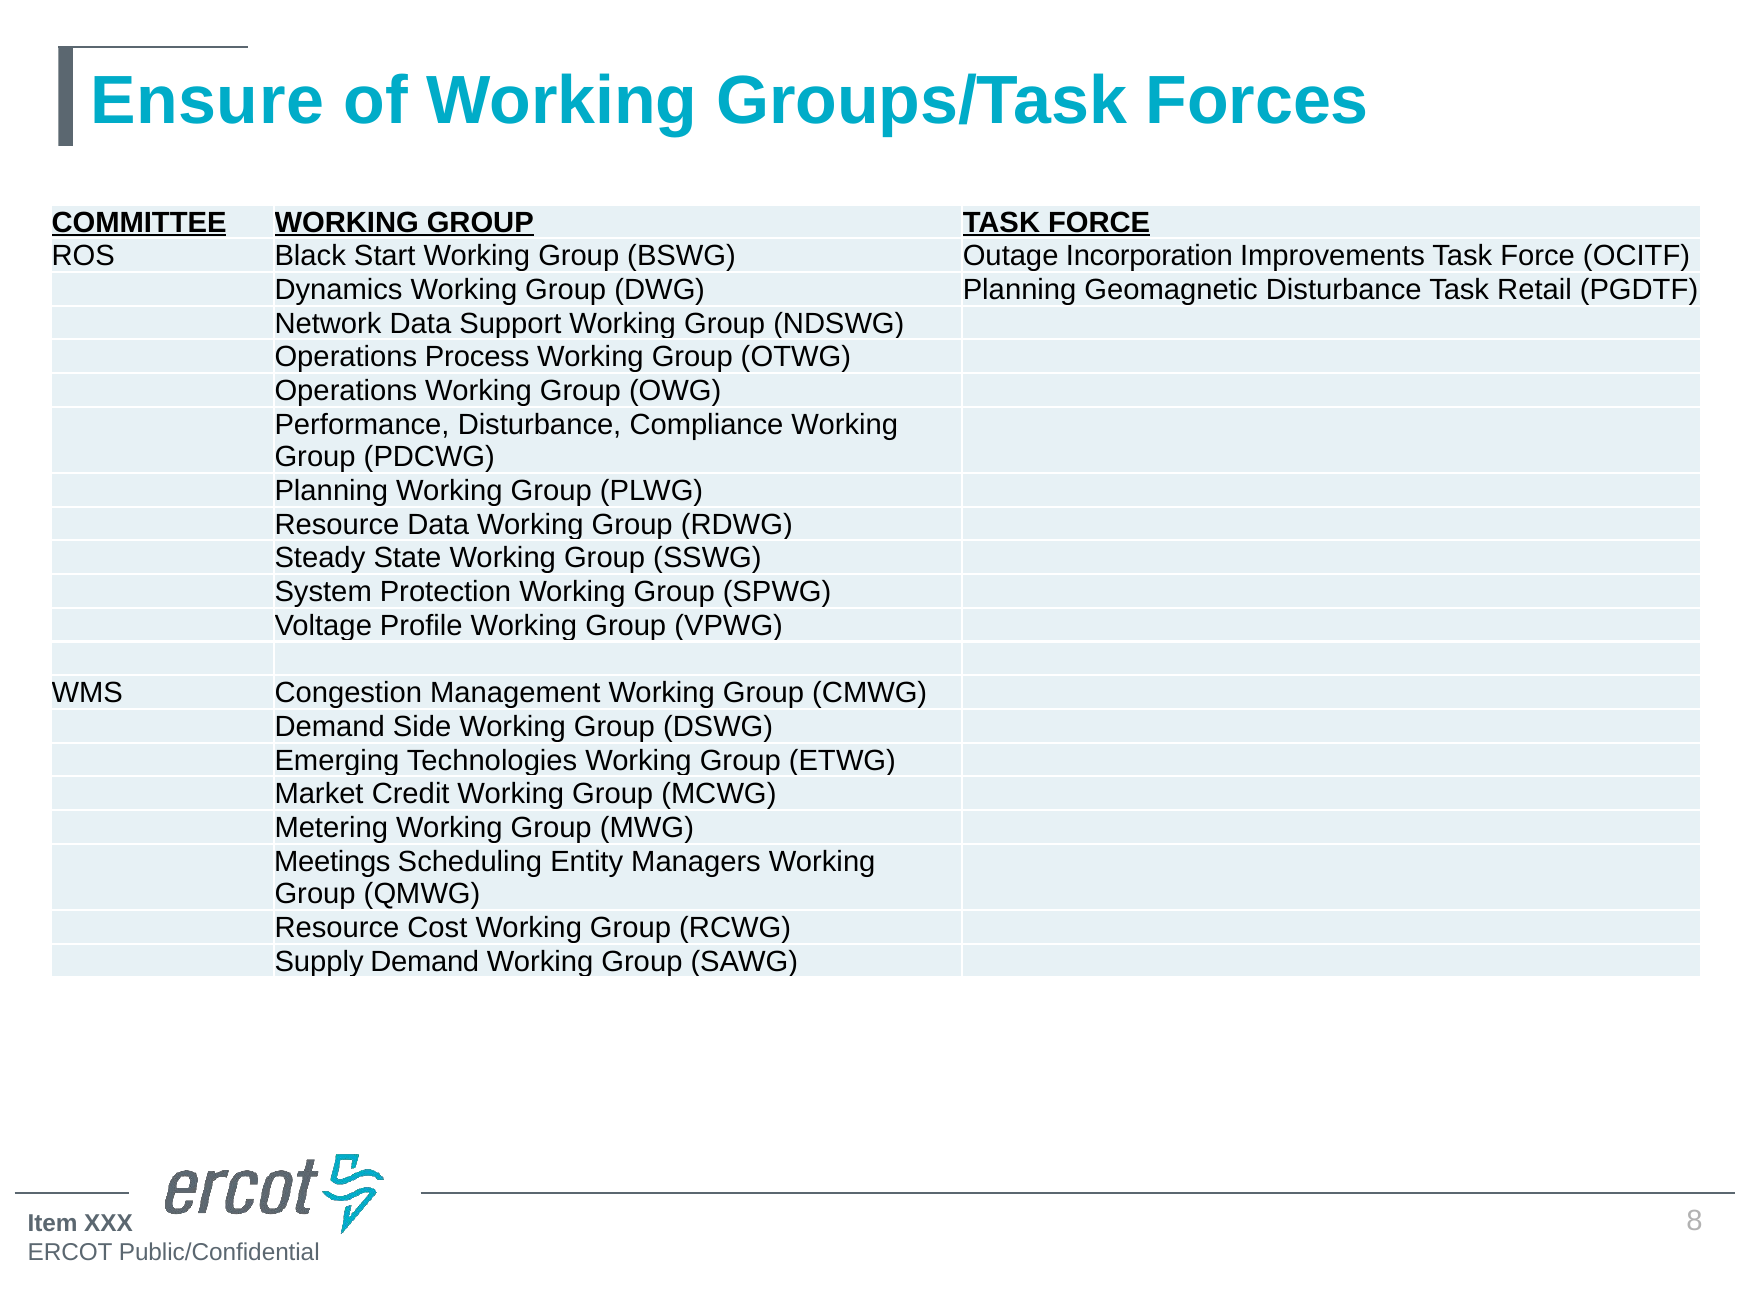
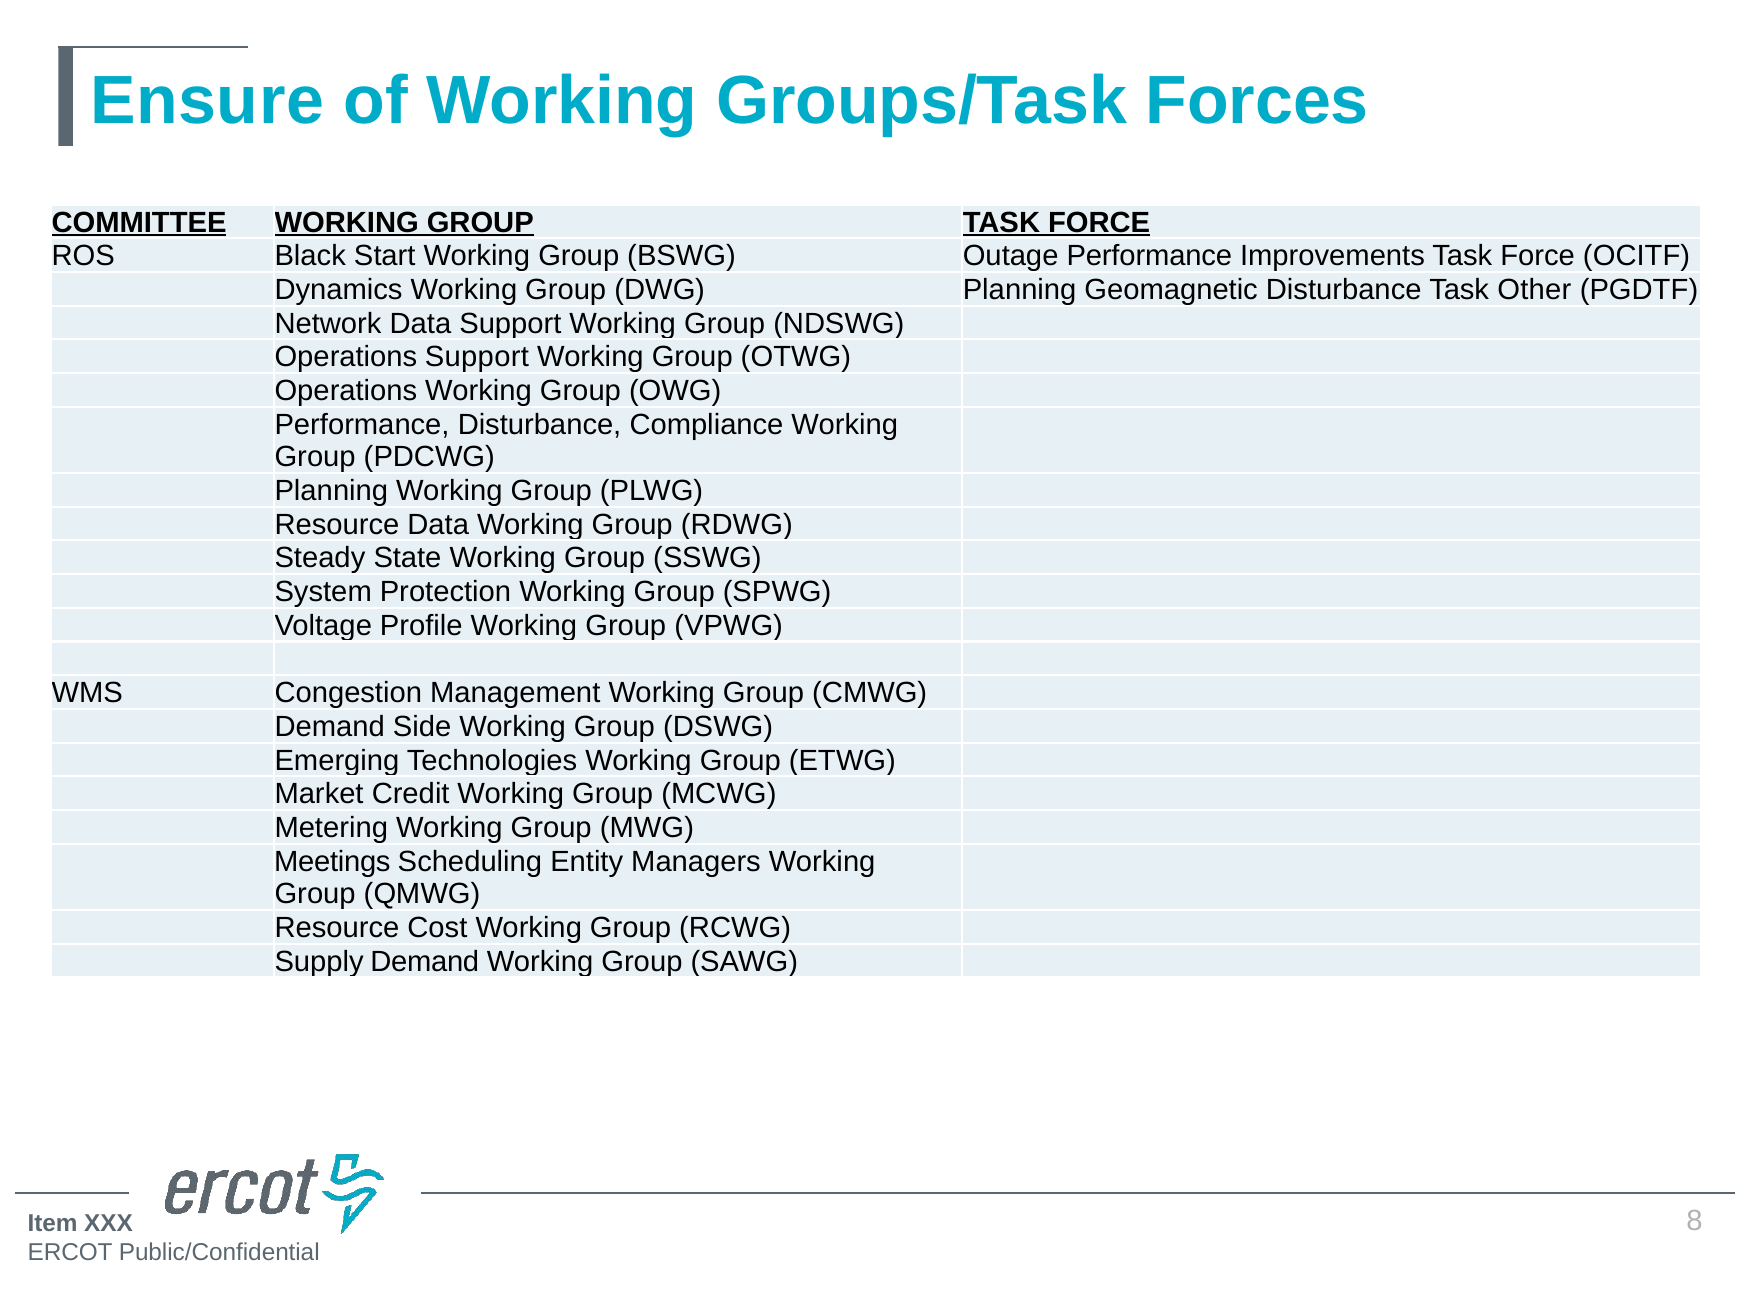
Outage Incorporation: Incorporation -> Performance
Retail: Retail -> Other
Operations Process: Process -> Support
